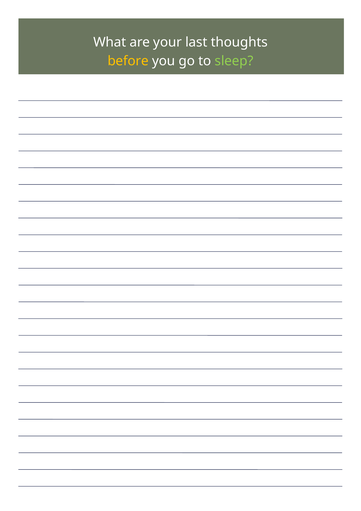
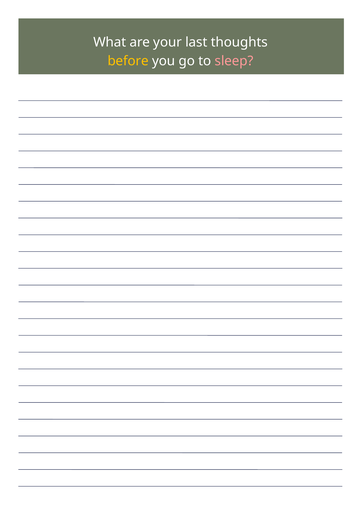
sleep colour: light green -> pink
